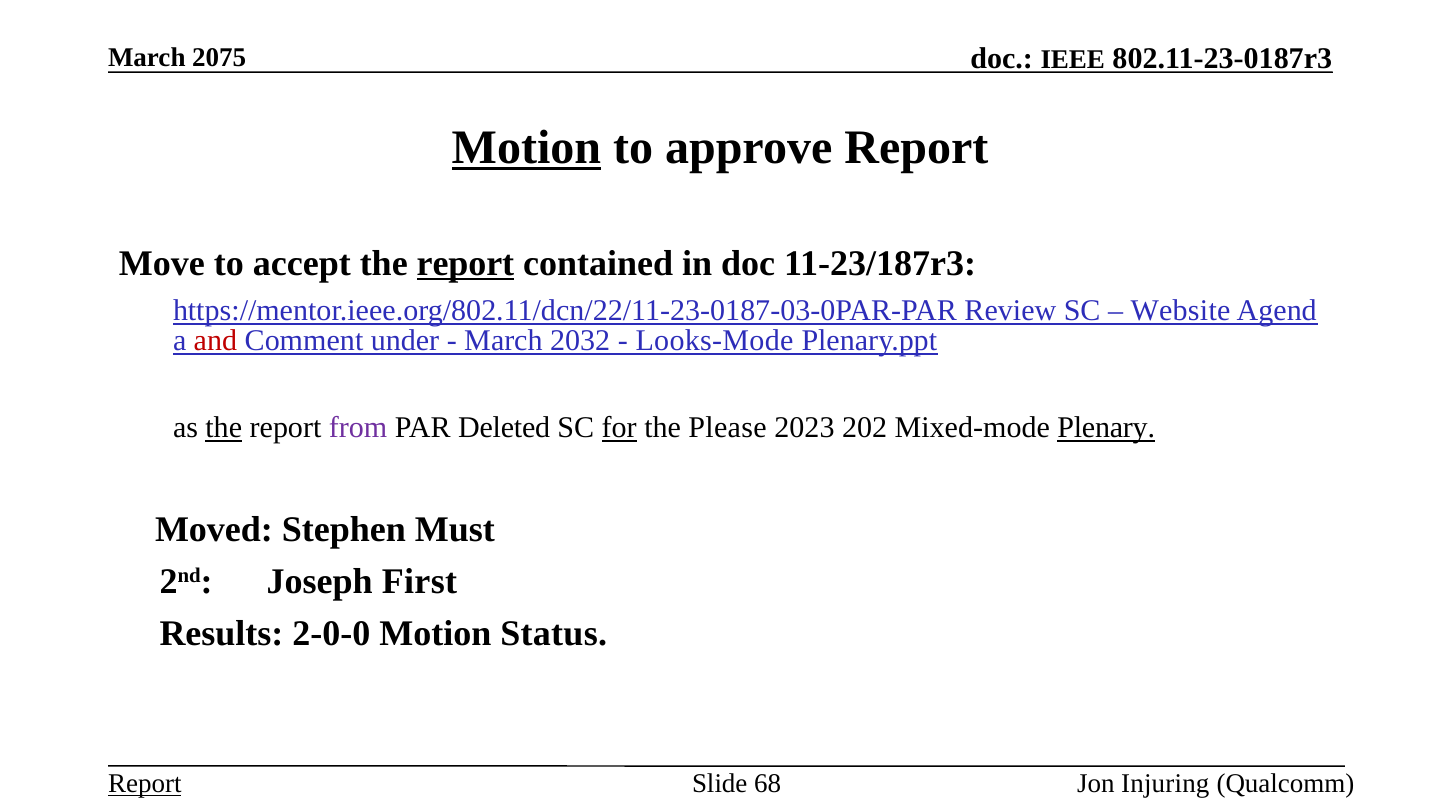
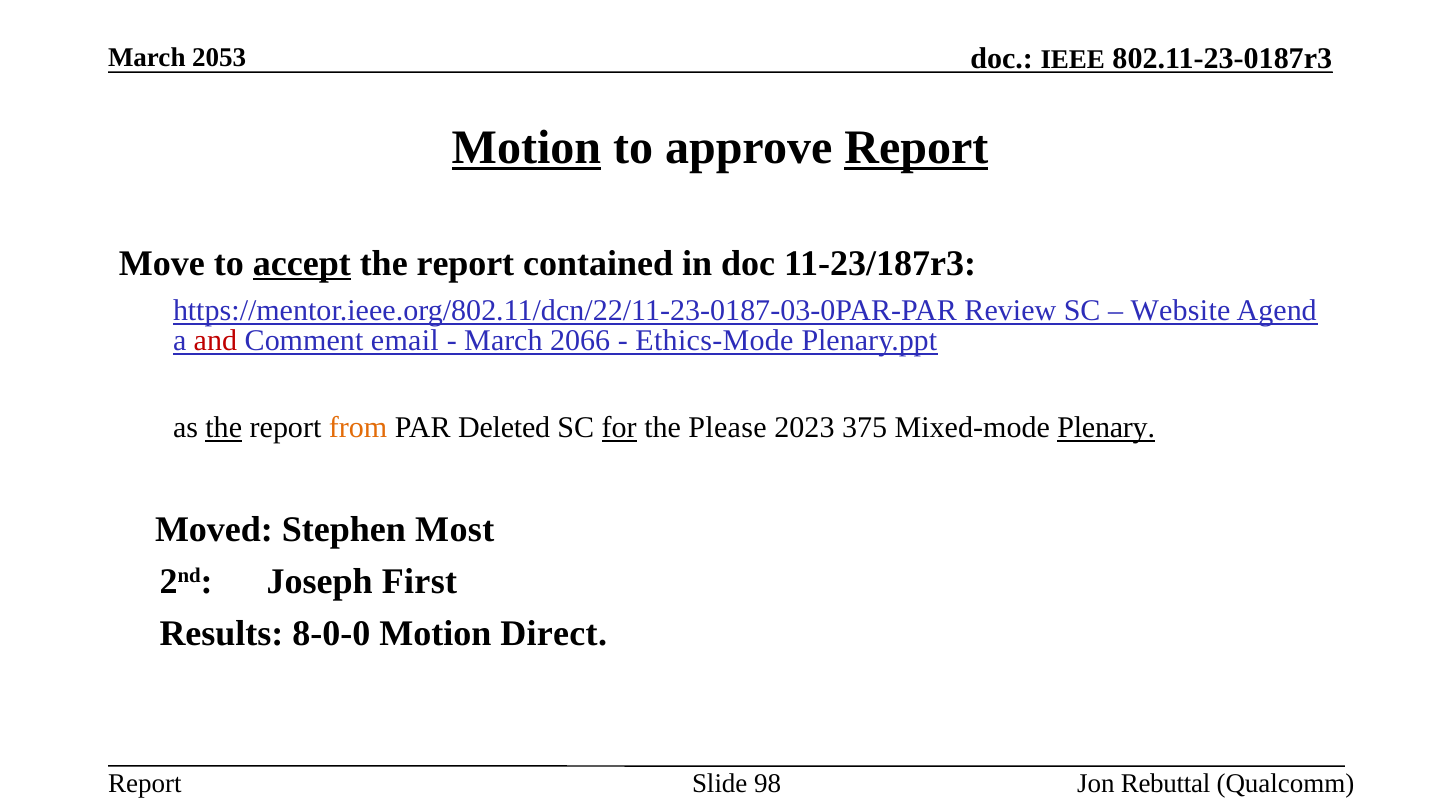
2075: 2075 -> 2053
Report at (916, 147) underline: none -> present
accept underline: none -> present
report at (465, 264) underline: present -> none
under: under -> email
2032: 2032 -> 2066
Looks-Mode: Looks-Mode -> Ethics-Mode
from colour: purple -> orange
202: 202 -> 375
Must: Must -> Most
2-0-0: 2-0-0 -> 8-0-0
Status: Status -> Direct
Report at (145, 783) underline: present -> none
68: 68 -> 98
Injuring: Injuring -> Rebuttal
